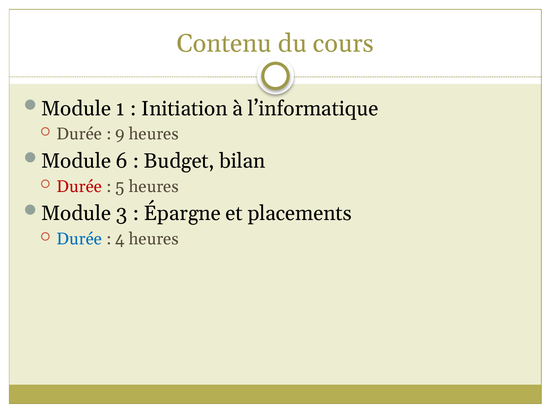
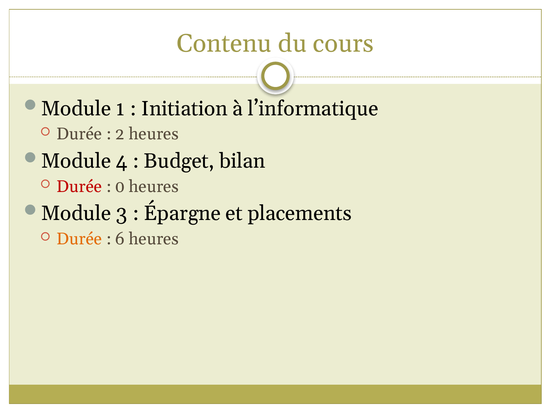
9: 9 -> 2
6: 6 -> 4
5: 5 -> 0
Durée at (79, 239) colour: blue -> orange
4: 4 -> 6
